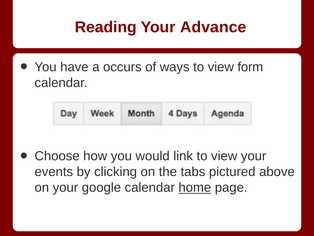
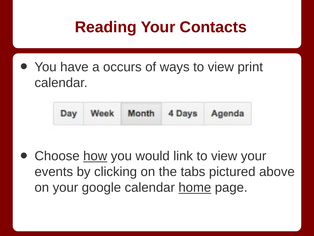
Advance: Advance -> Contacts
form: form -> print
how underline: none -> present
